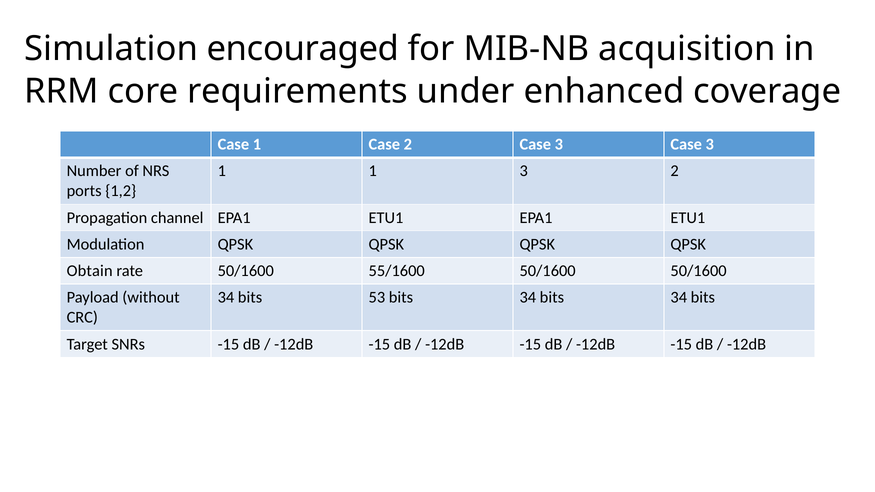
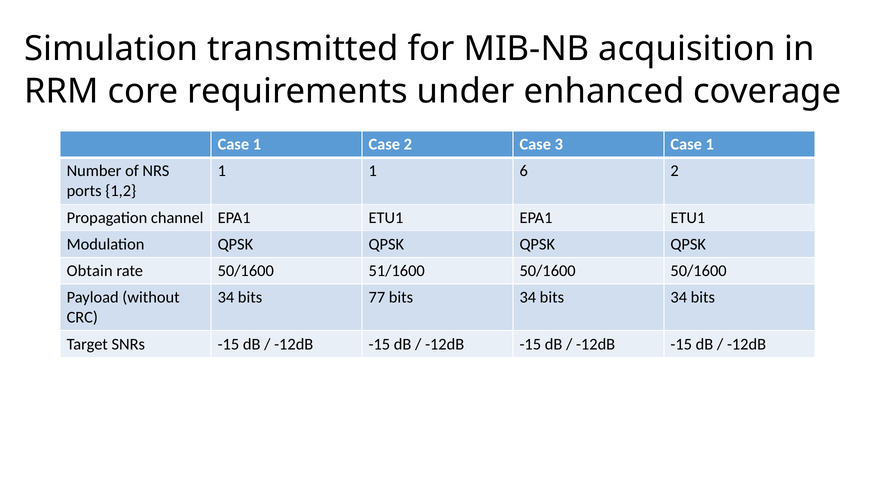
encouraged: encouraged -> transmitted
3 Case 3: 3 -> 1
1 3: 3 -> 6
55/1600: 55/1600 -> 51/1600
53: 53 -> 77
